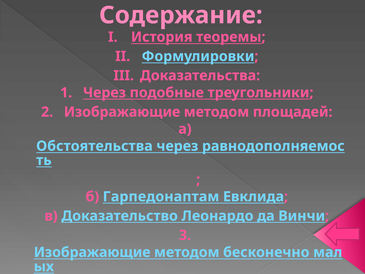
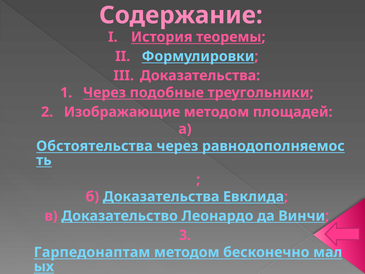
б Гарпедонаптам: Гарпедонаптам -> Доказательства
Изображающие at (92, 252): Изображающие -> Гарпедонаптам
